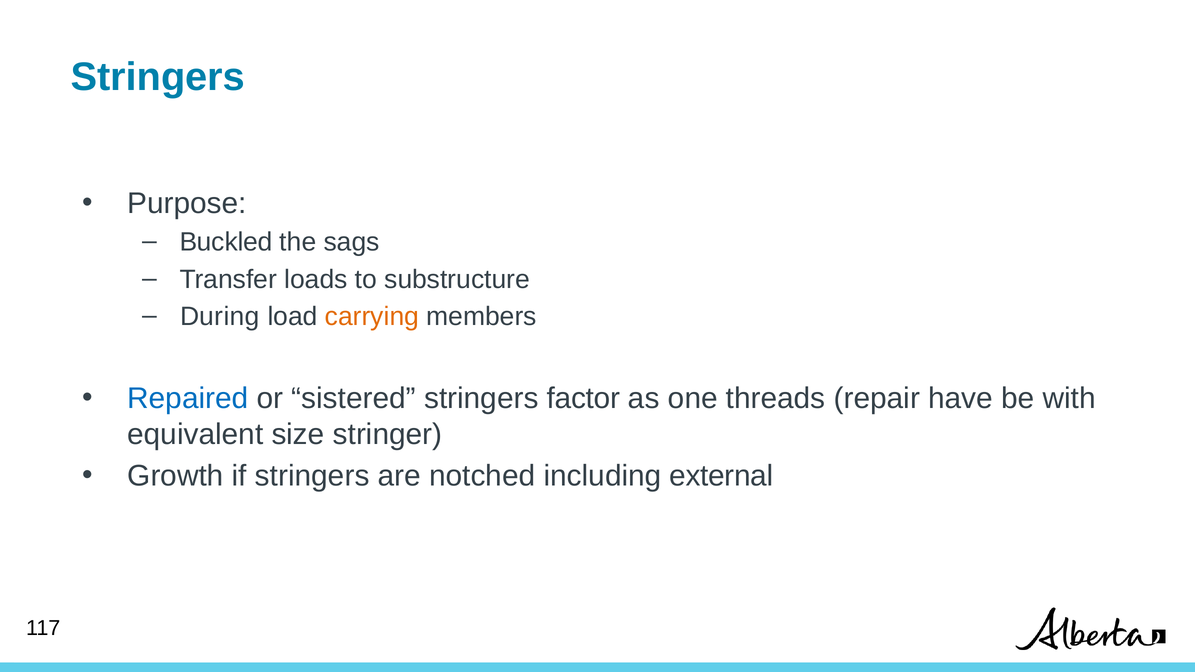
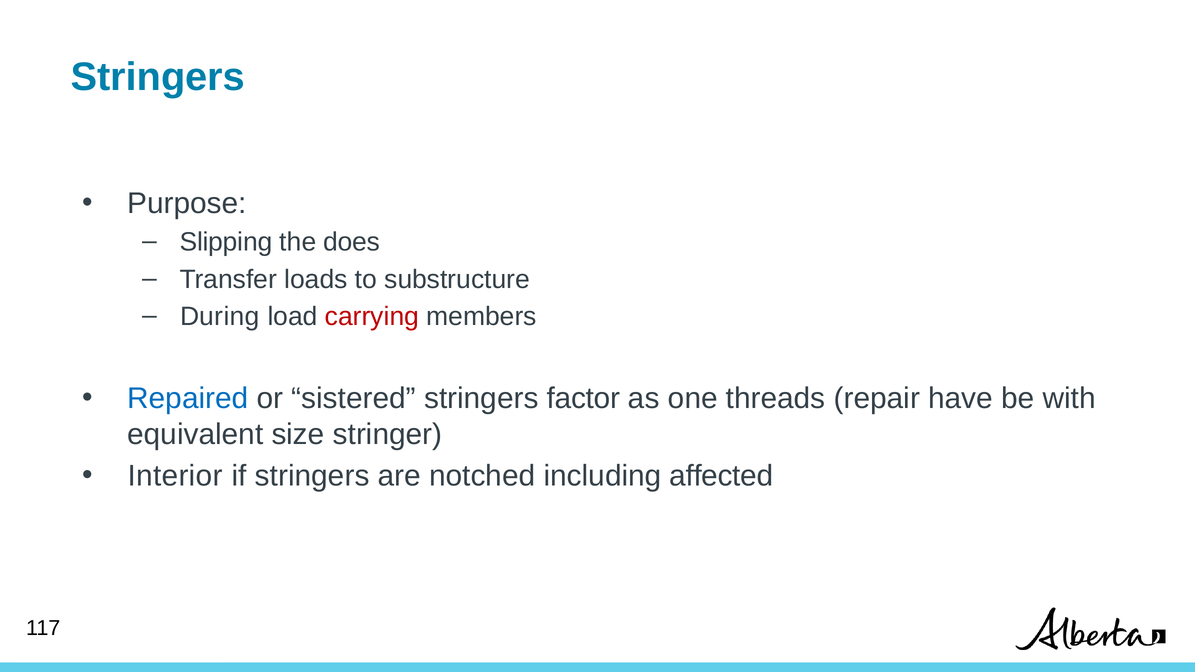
Buckled: Buckled -> Slipping
sags: sags -> does
carrying colour: orange -> red
Growth: Growth -> Interior
external: external -> affected
